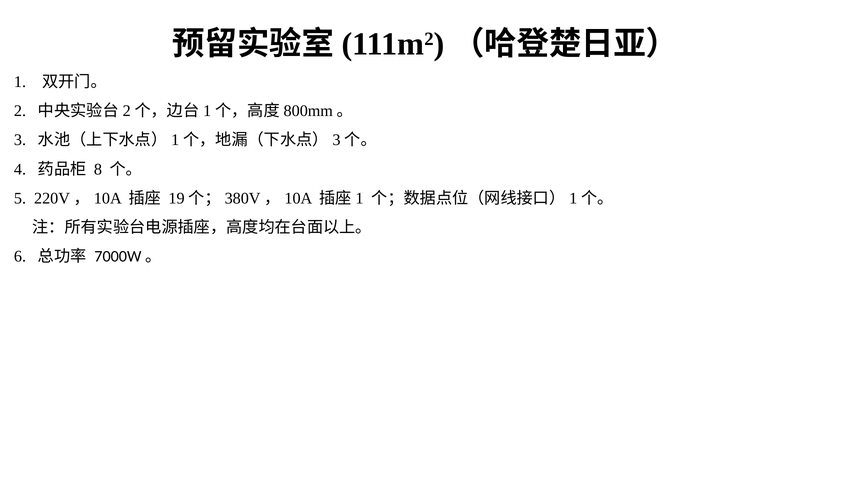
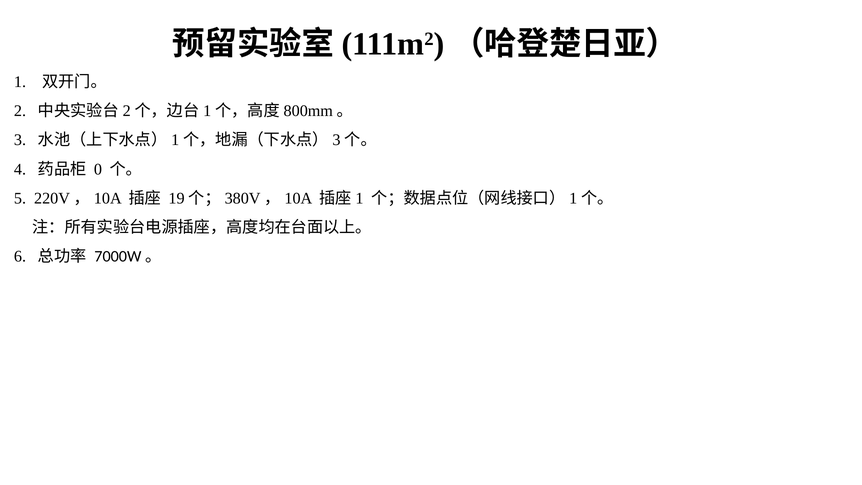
8: 8 -> 0
